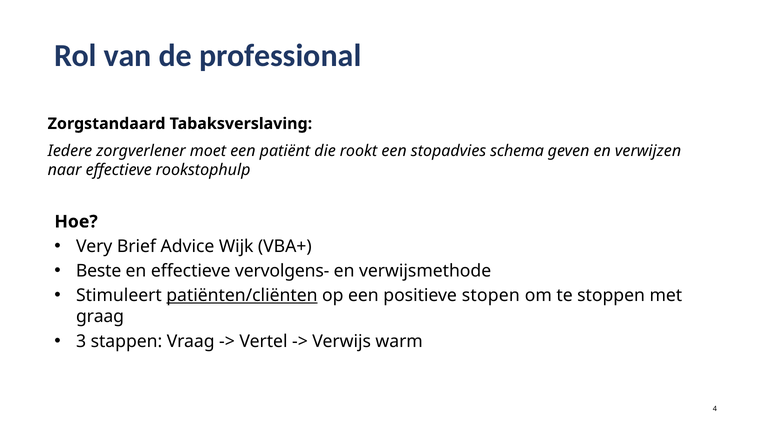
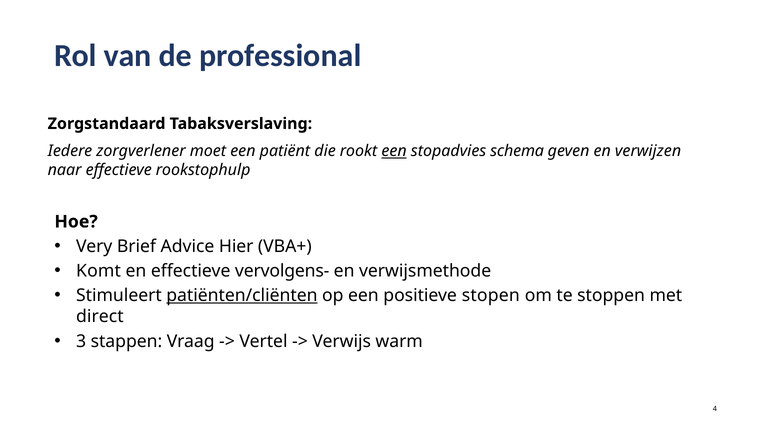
een at (394, 151) underline: none -> present
Wijk: Wijk -> Hier
Beste: Beste -> Komt
graag: graag -> direct
